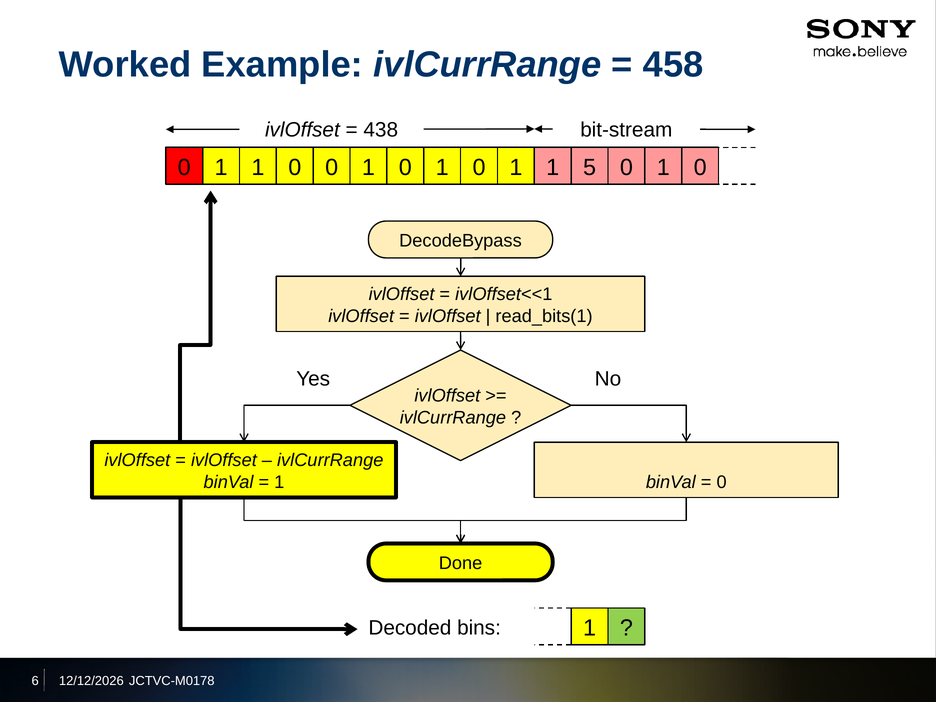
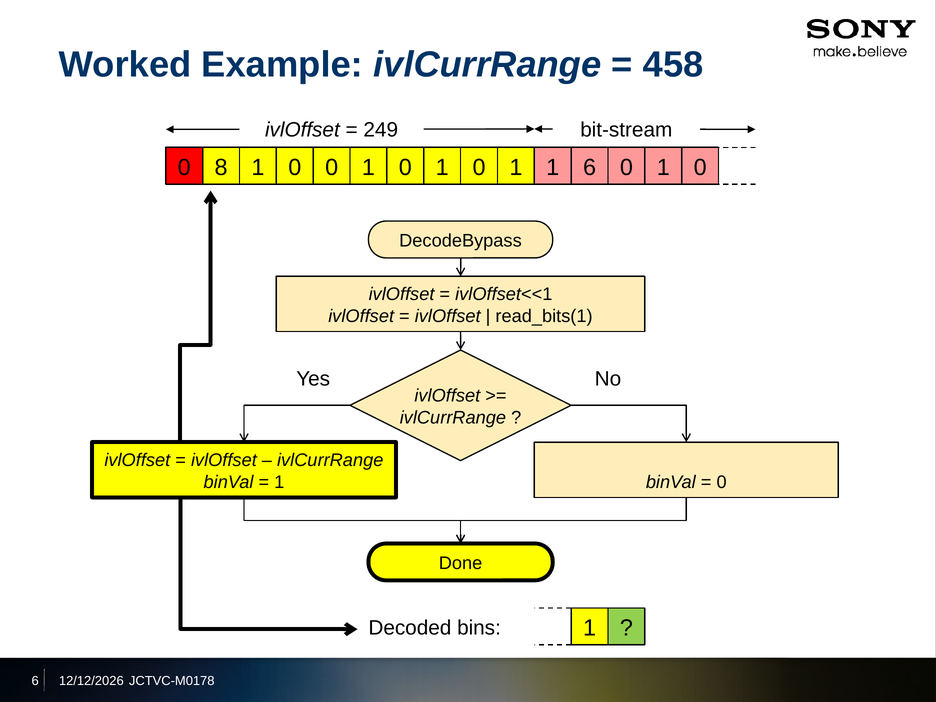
438: 438 -> 249
1 at (221, 167): 1 -> 8
1 5: 5 -> 6
